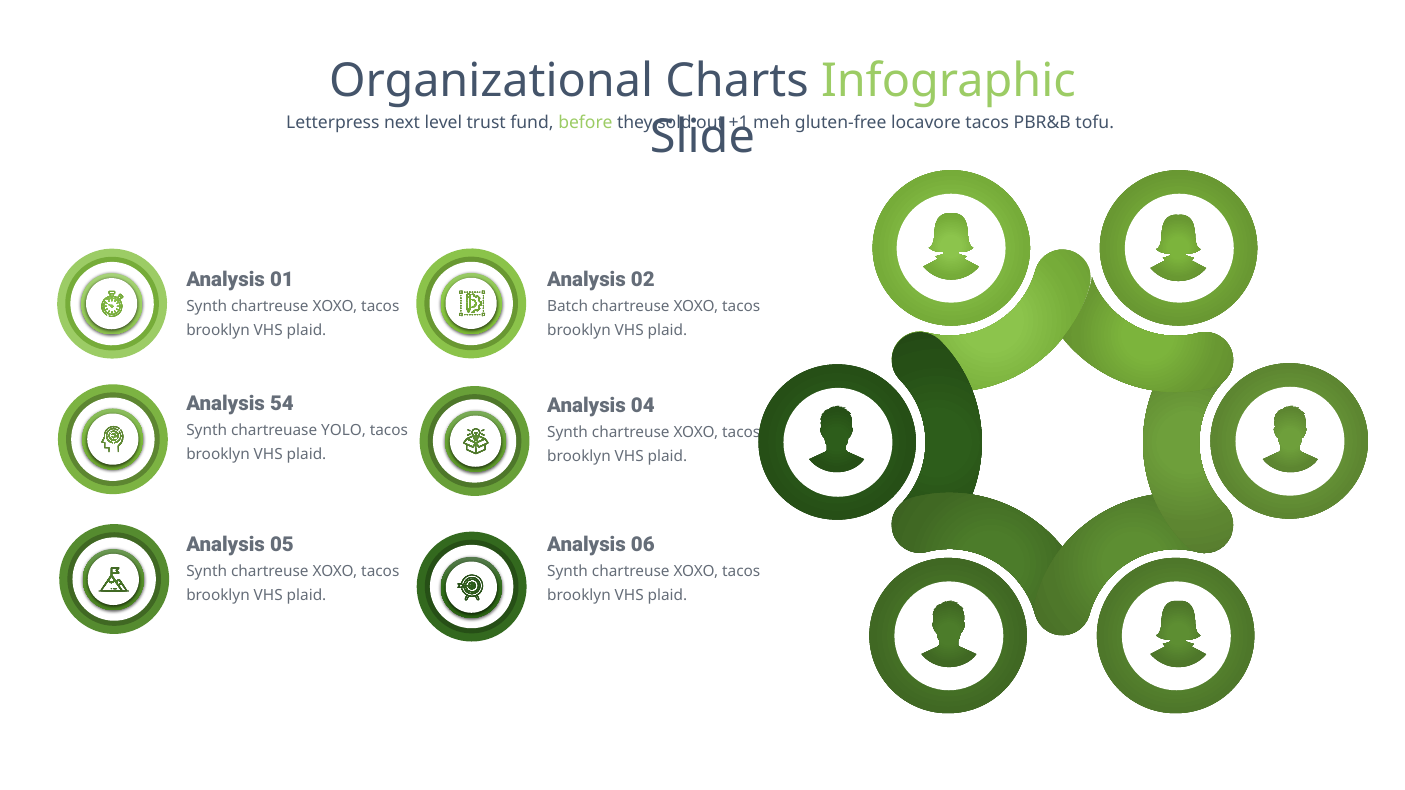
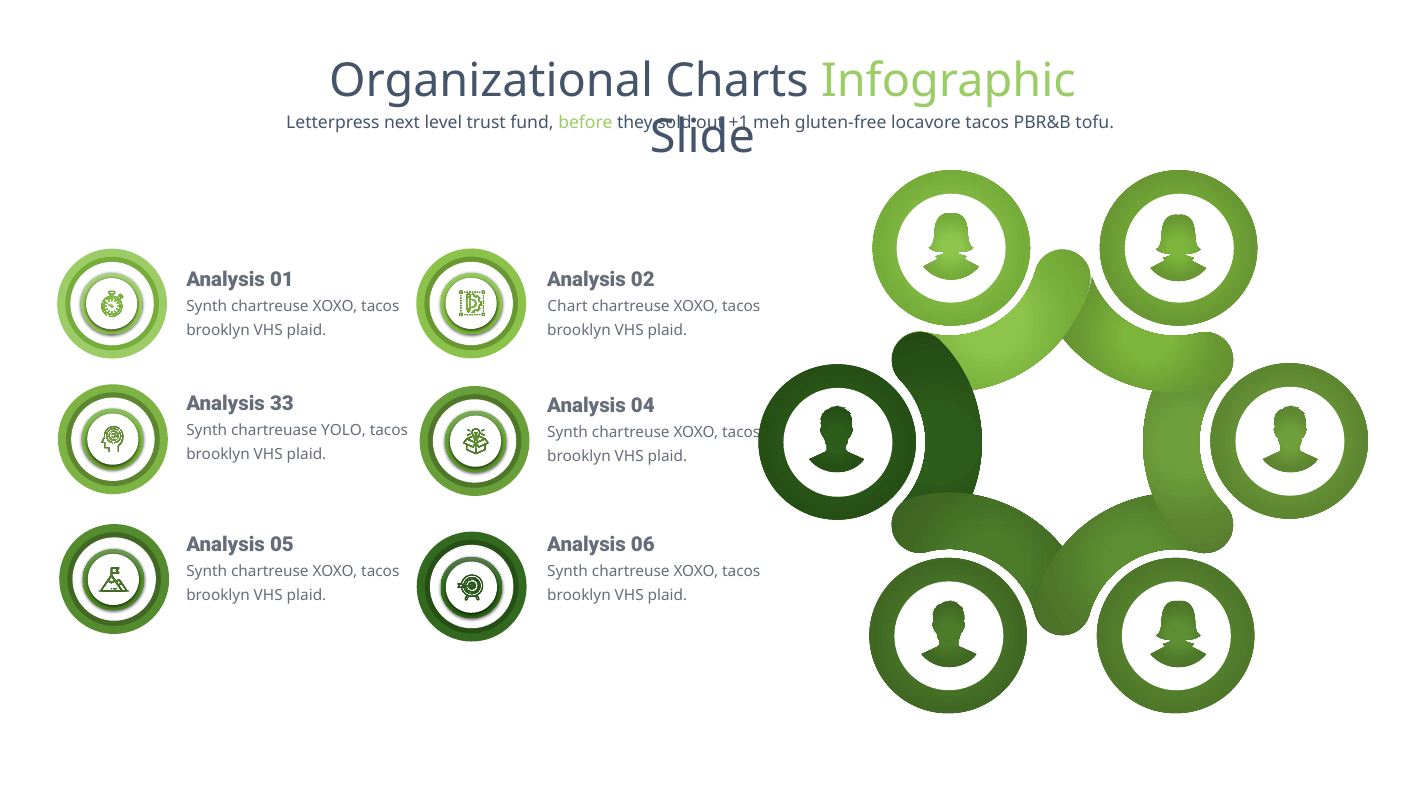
Batch: Batch -> Chart
54: 54 -> 33
